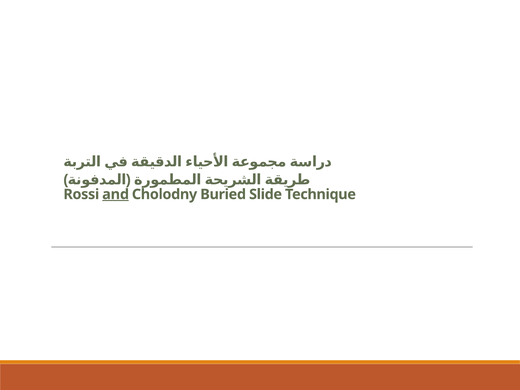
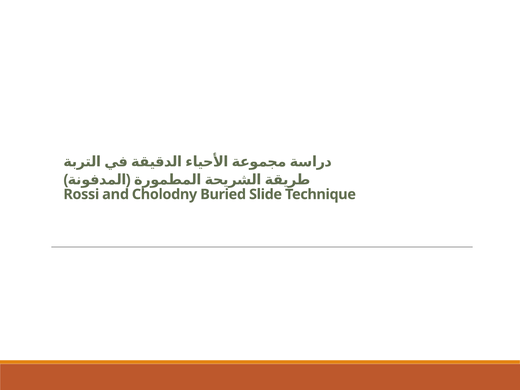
and underline: present -> none
